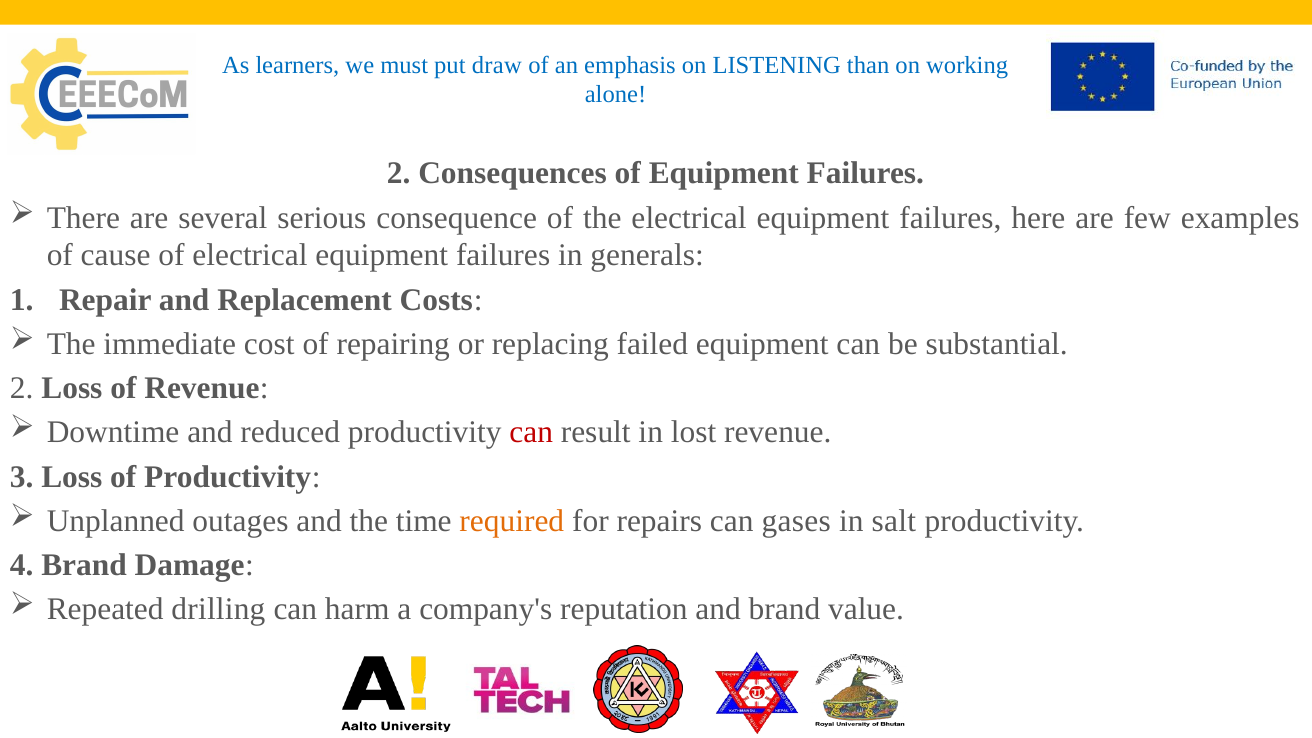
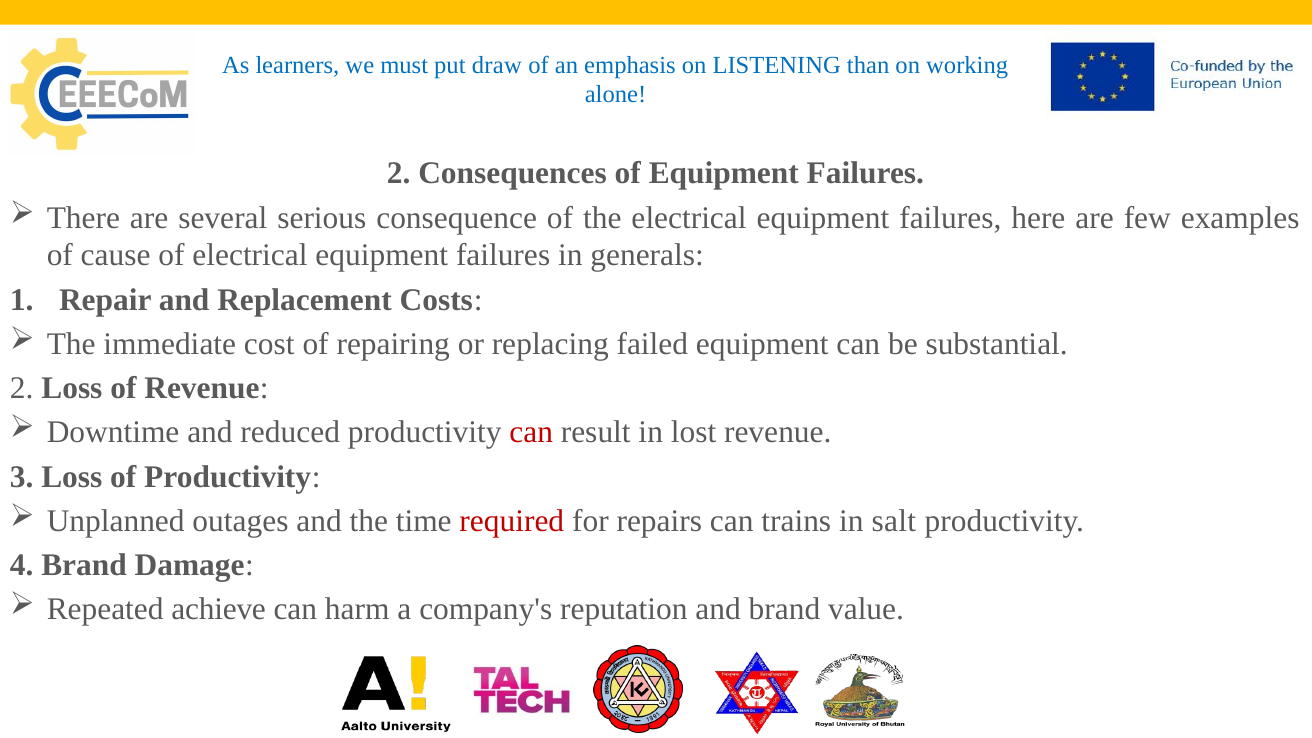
required colour: orange -> red
gases: gases -> trains
drilling: drilling -> achieve
